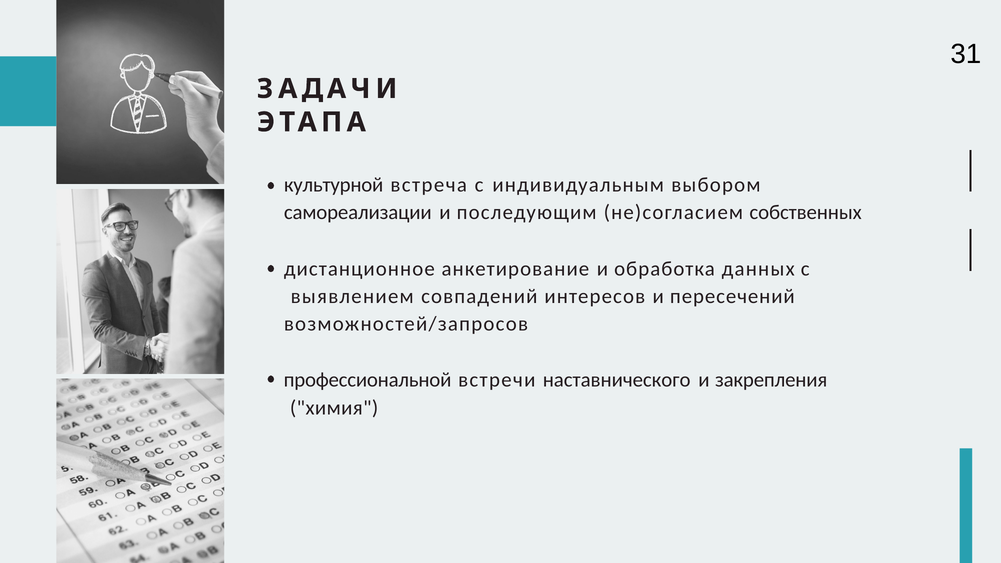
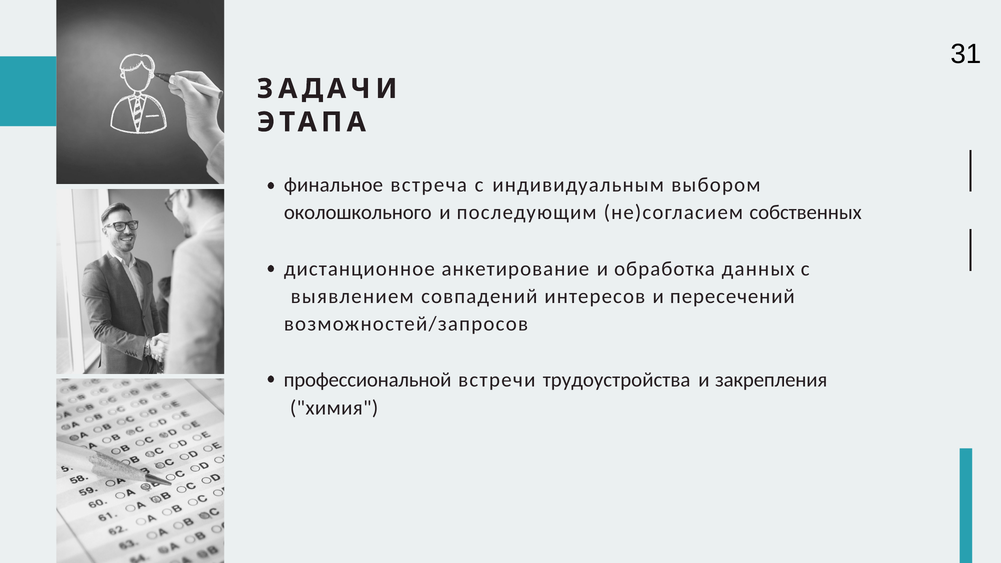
культурной: культурной -> финальное
самореализации: самореализации -> околошкольного
наставнического: наставнического -> трудоустройства
